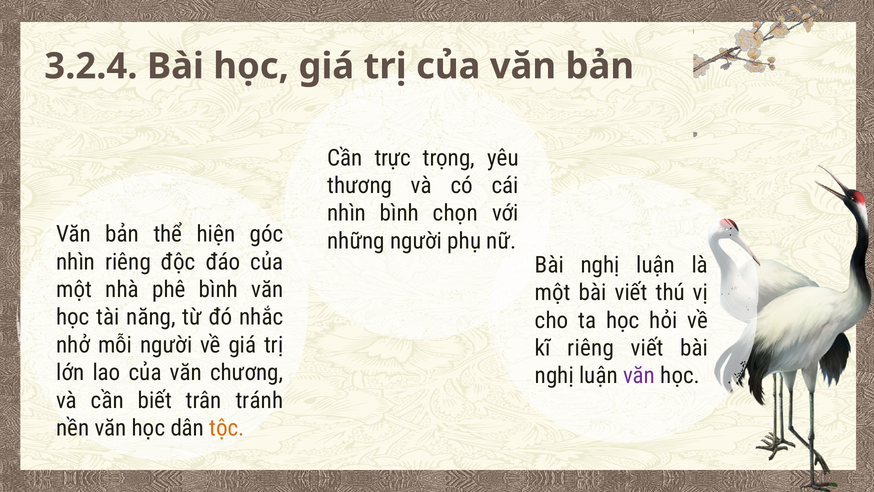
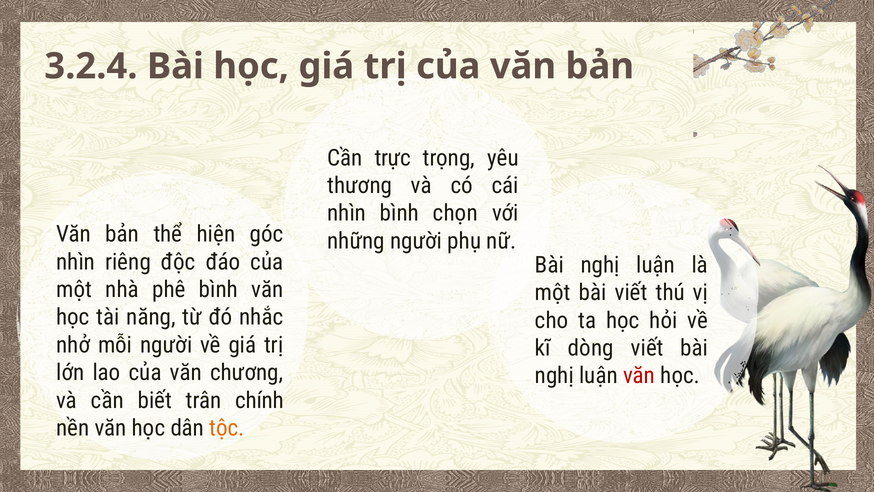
kĩ riêng: riêng -> dòng
văn at (639, 376) colour: purple -> red
tránh: tránh -> chính
